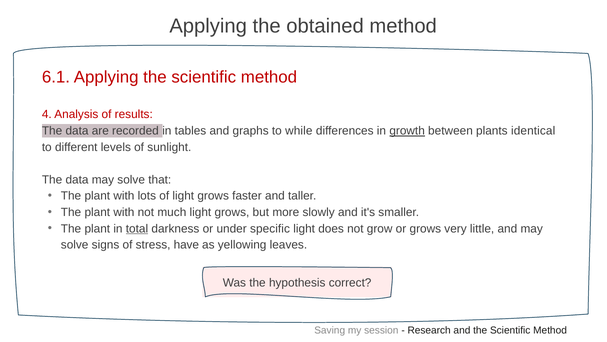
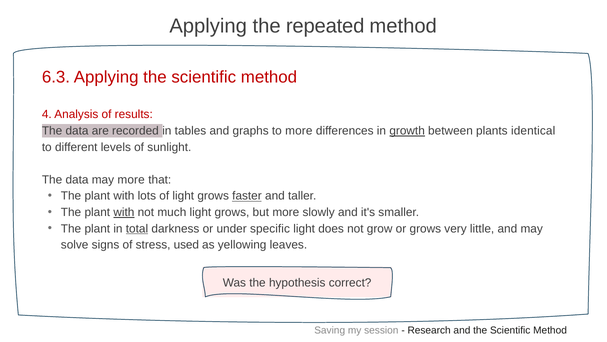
obtained: obtained -> repeated
6.1: 6.1 -> 6.3
to while: while -> more
data may solve: solve -> more
faster underline: none -> present
with at (124, 212) underline: none -> present
have: have -> used
